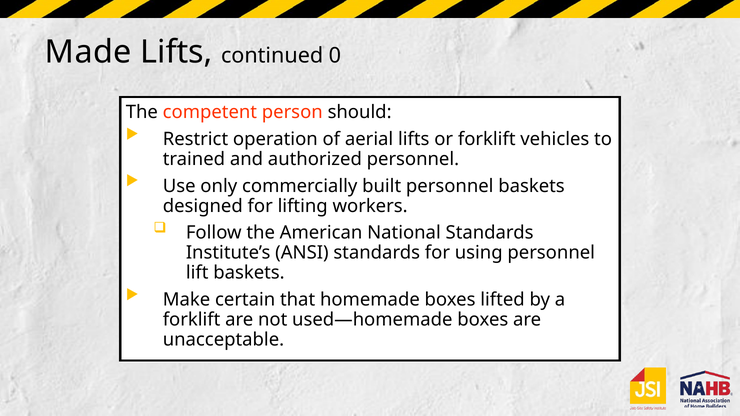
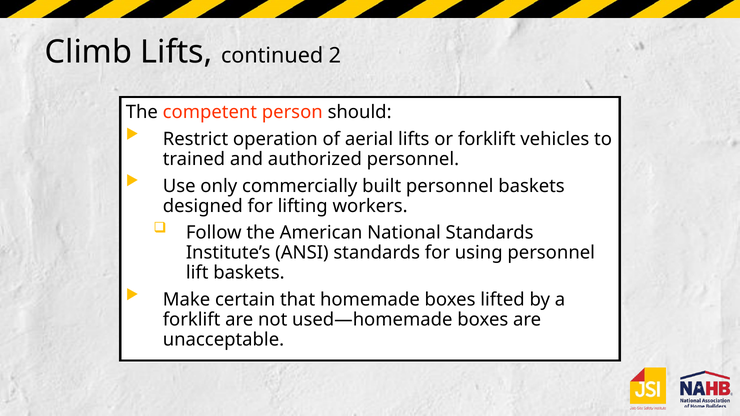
Made: Made -> Climb
0: 0 -> 2
